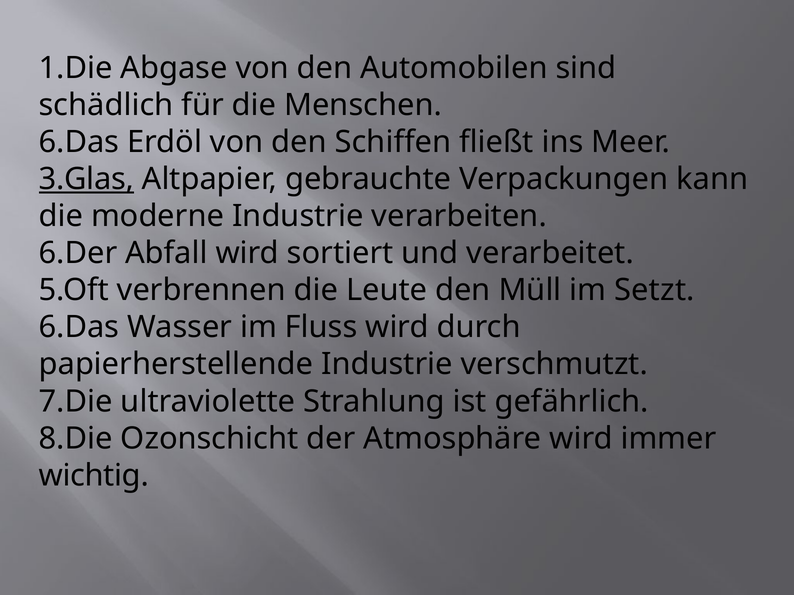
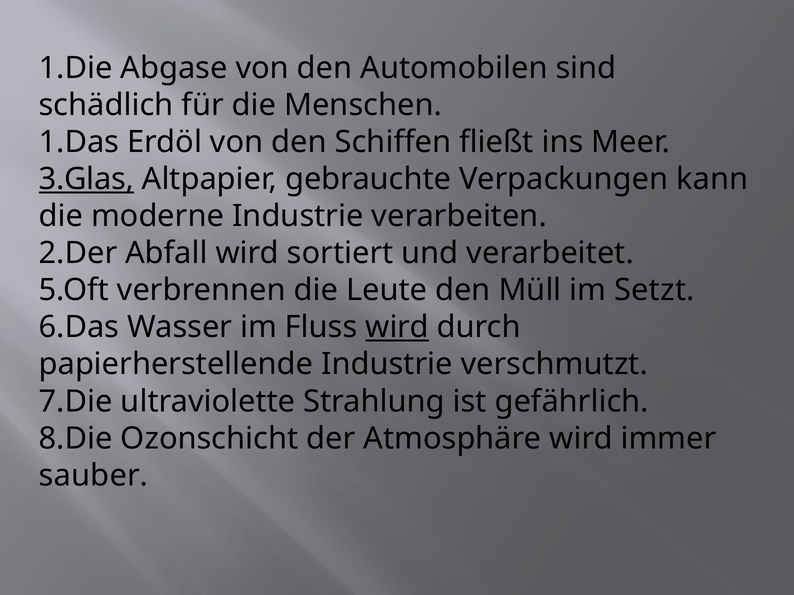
6.Das at (79, 142): 6.Das -> 1.Das
6.Der: 6.Der -> 2.Der
wird at (397, 328) underline: none -> present
wichtig: wichtig -> sauber
